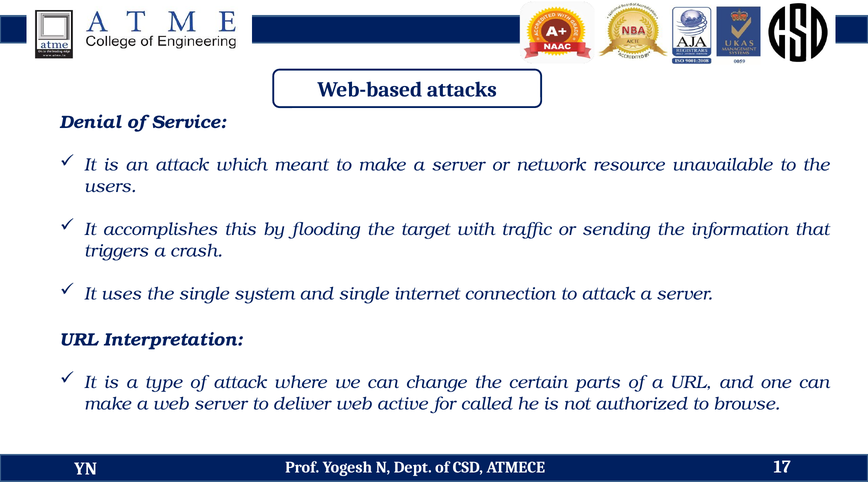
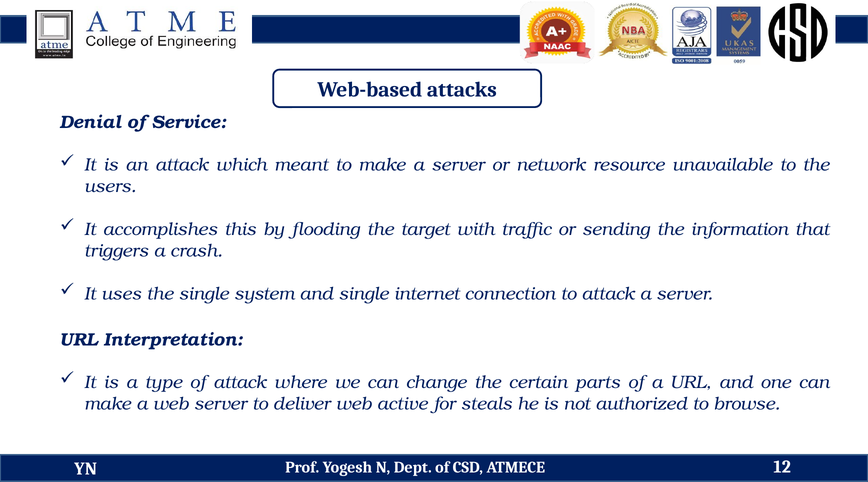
called: called -> steals
17: 17 -> 12
